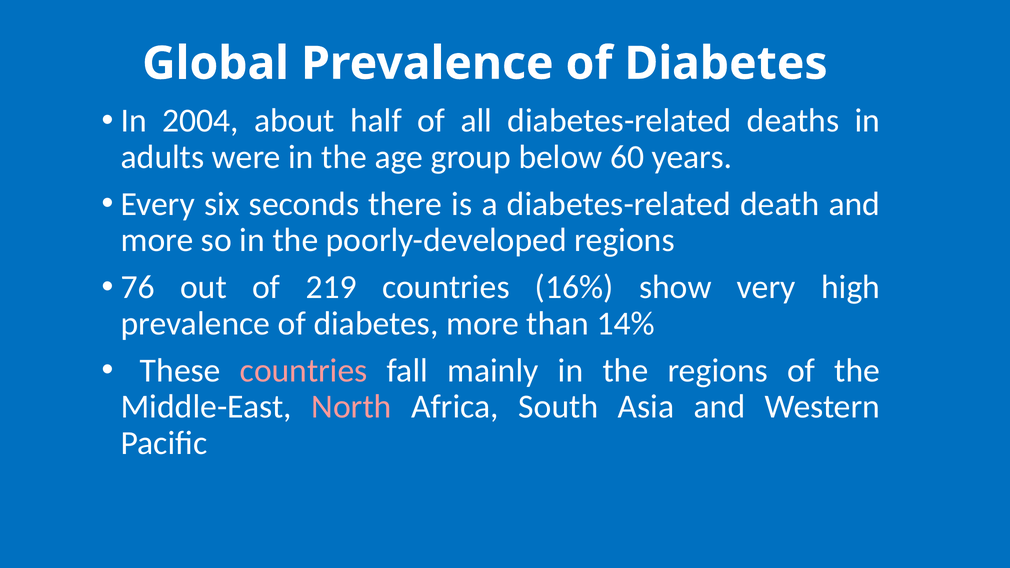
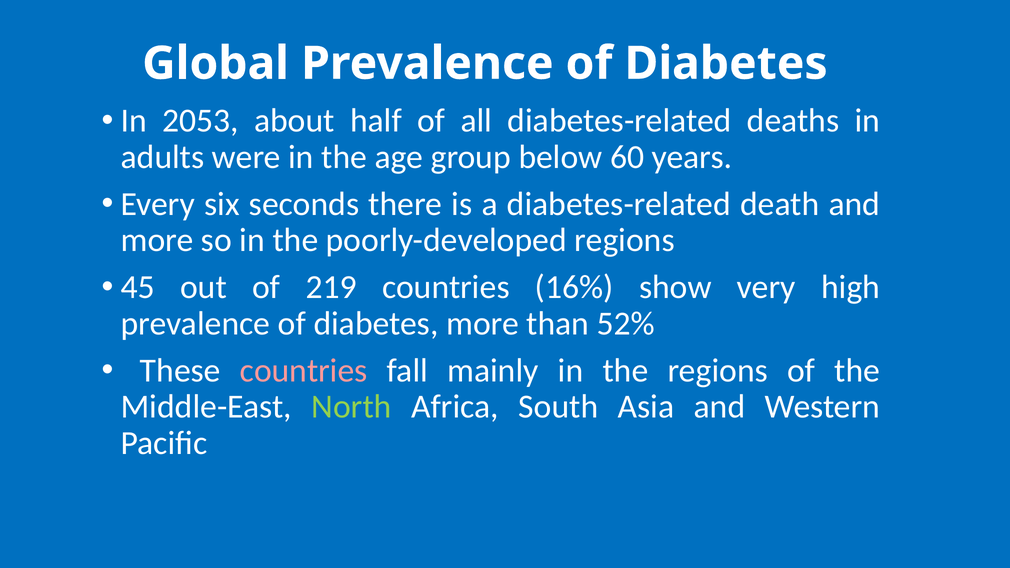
2004: 2004 -> 2053
76: 76 -> 45
14%: 14% -> 52%
North colour: pink -> light green
